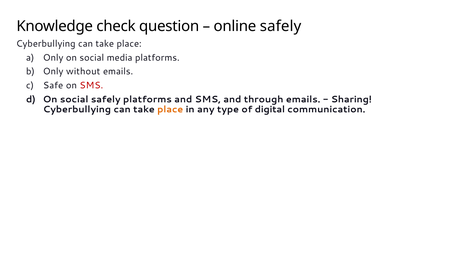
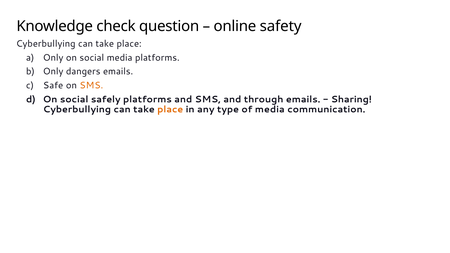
online safely: safely -> safety
without: without -> dangers
SMS at (91, 85) colour: red -> orange
of digital: digital -> media
